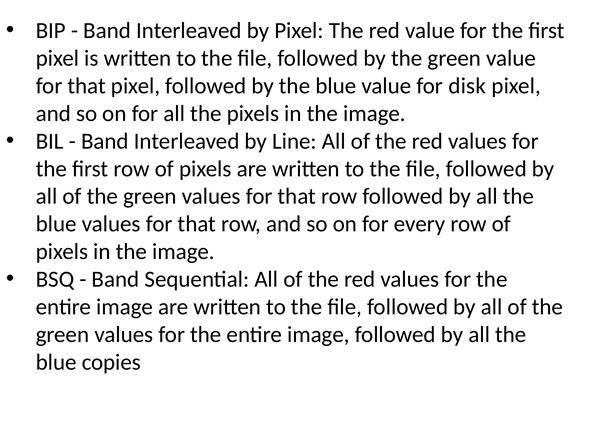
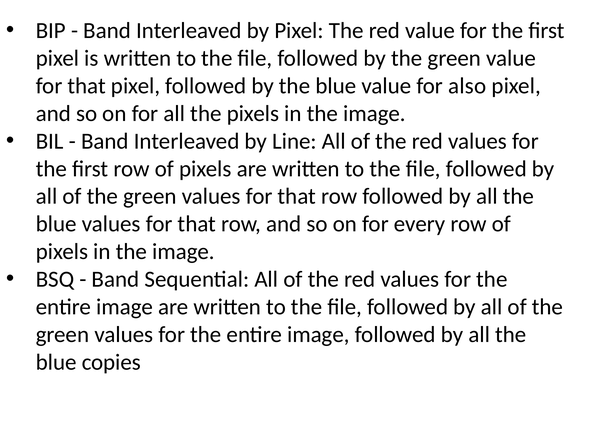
disk: disk -> also
